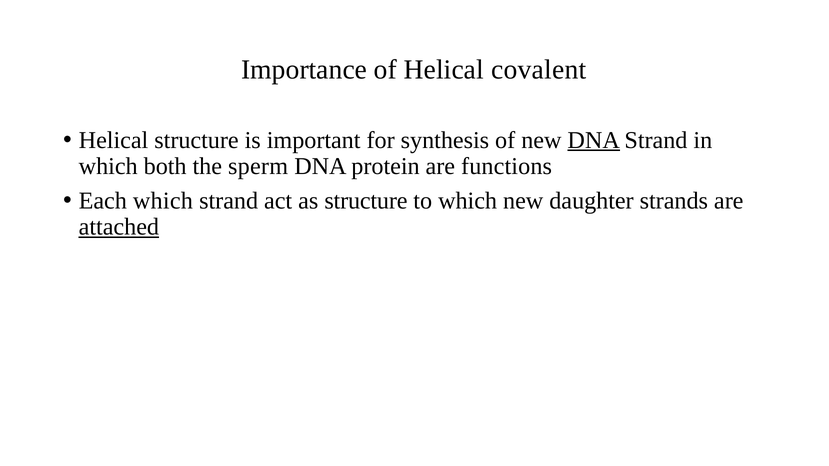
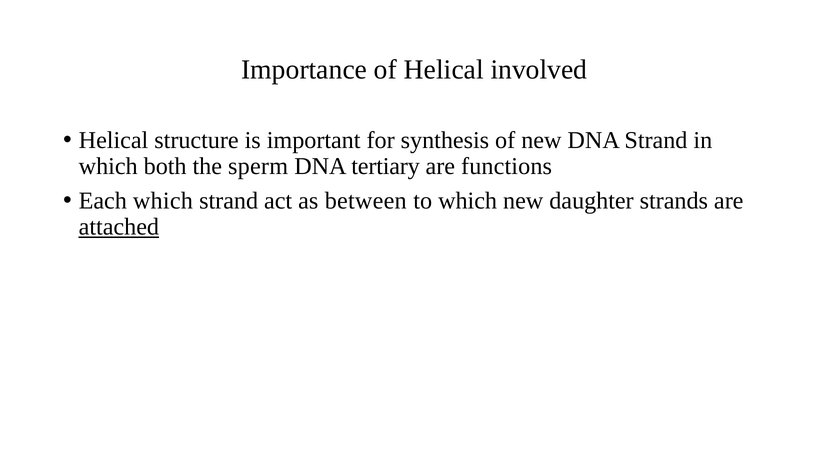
covalent: covalent -> involved
DNA at (594, 140) underline: present -> none
protein: protein -> tertiary
as structure: structure -> between
